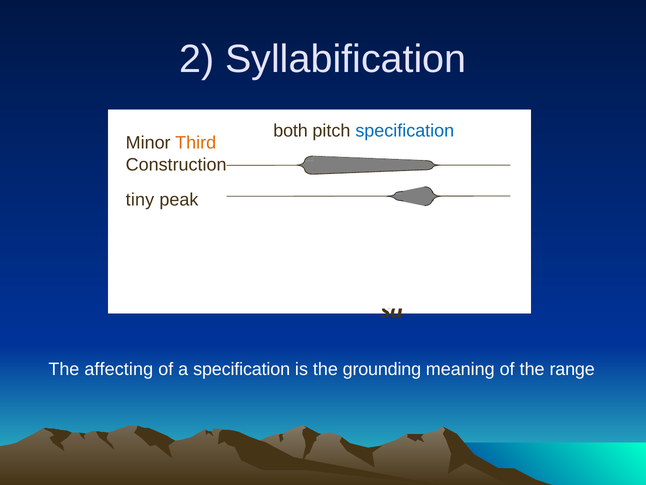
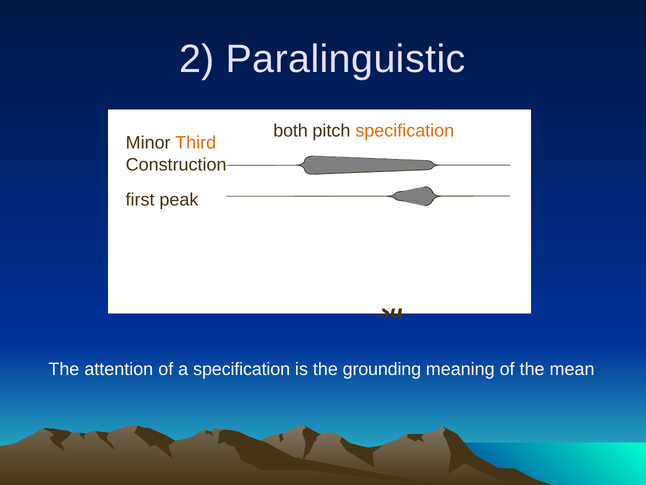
Syllabification: Syllabification -> Paralinguistic
specification at (405, 130) colour: blue -> orange
tiny: tiny -> first
affecting: affecting -> attention
range: range -> mean
